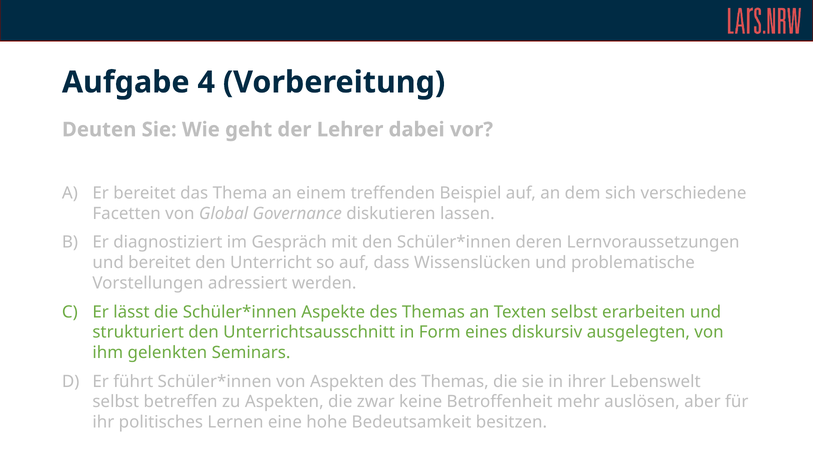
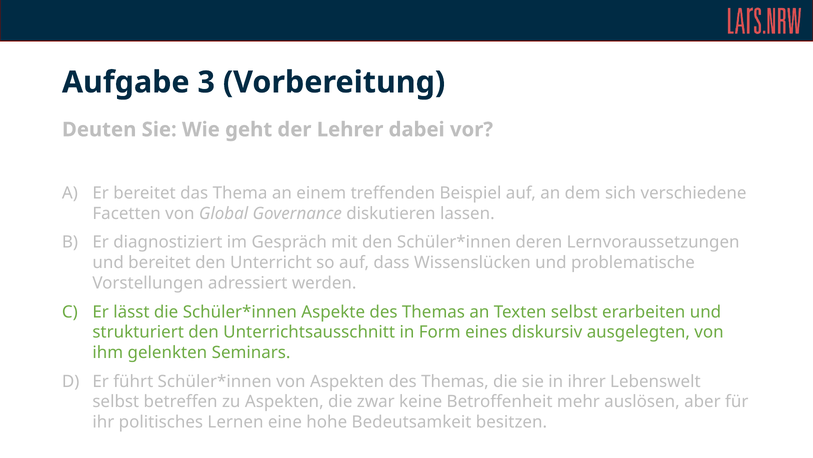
4: 4 -> 3
